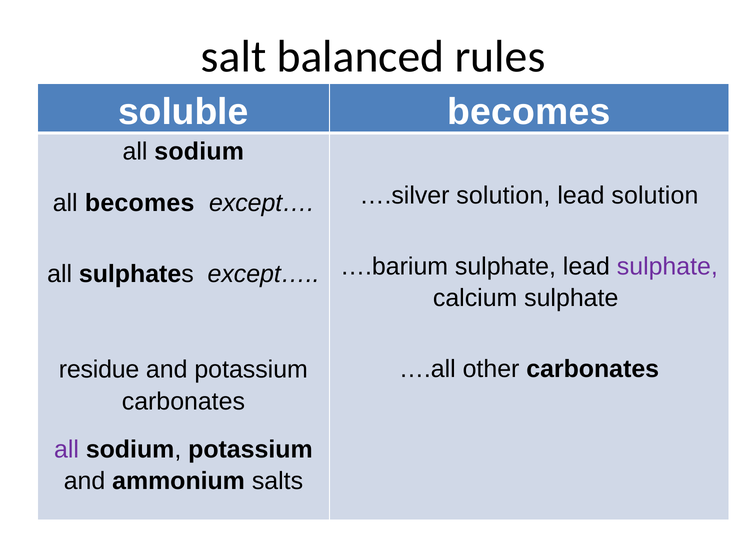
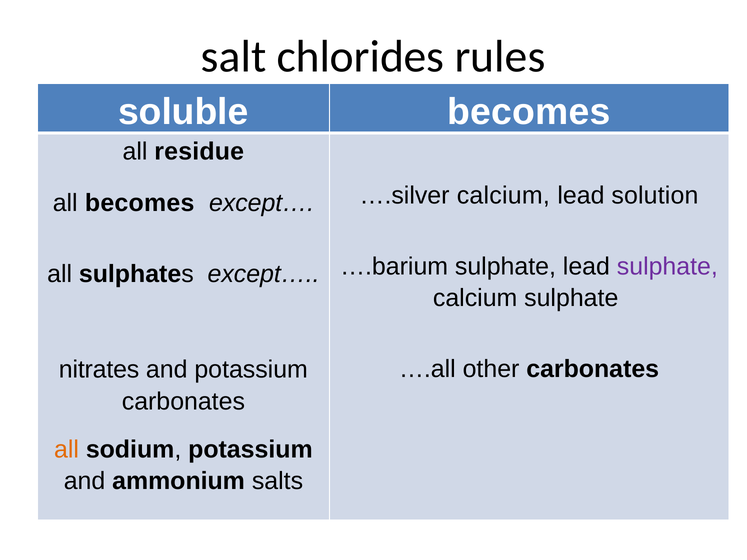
balanced: balanced -> chlorides
sodium at (199, 152): sodium -> residue
….silver solution: solution -> calcium
residue: residue -> nitrates
all at (67, 450) colour: purple -> orange
